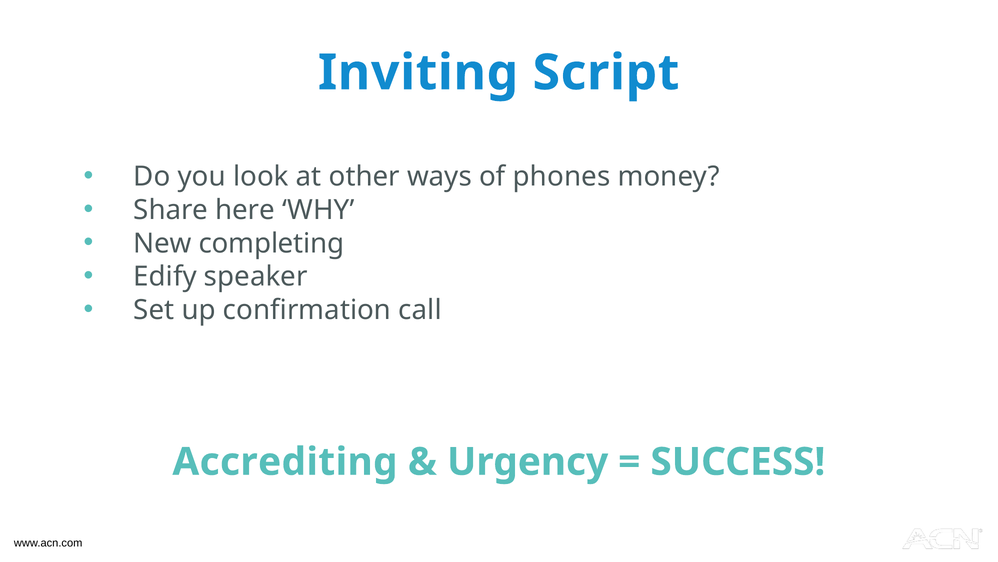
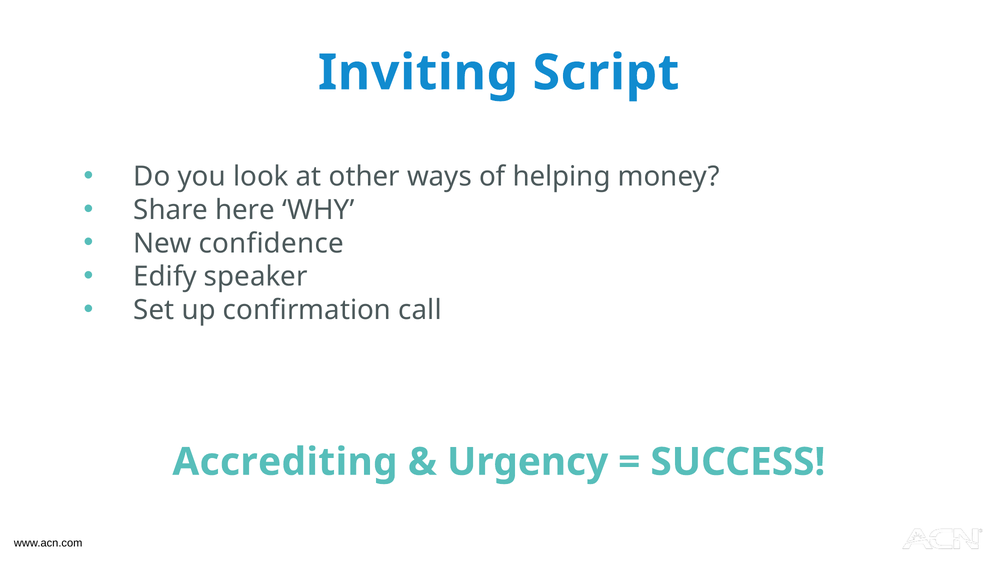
phones: phones -> helping
completing: completing -> confidence
